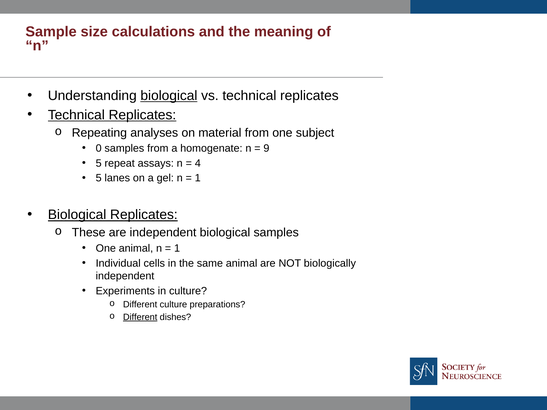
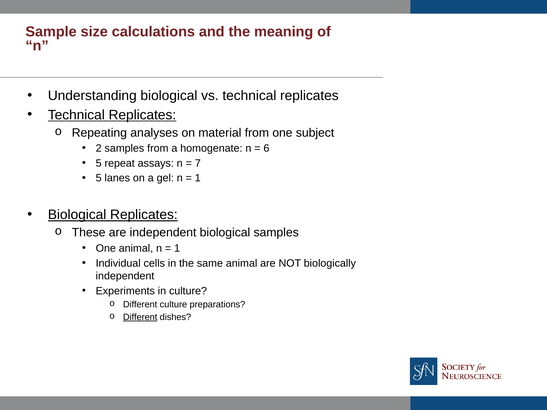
biological at (169, 96) underline: present -> none
0: 0 -> 2
9: 9 -> 6
4: 4 -> 7
